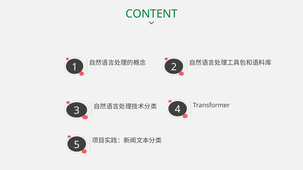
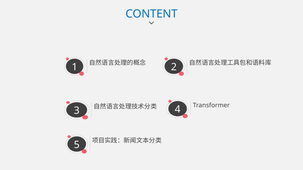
CONTENT colour: green -> blue
